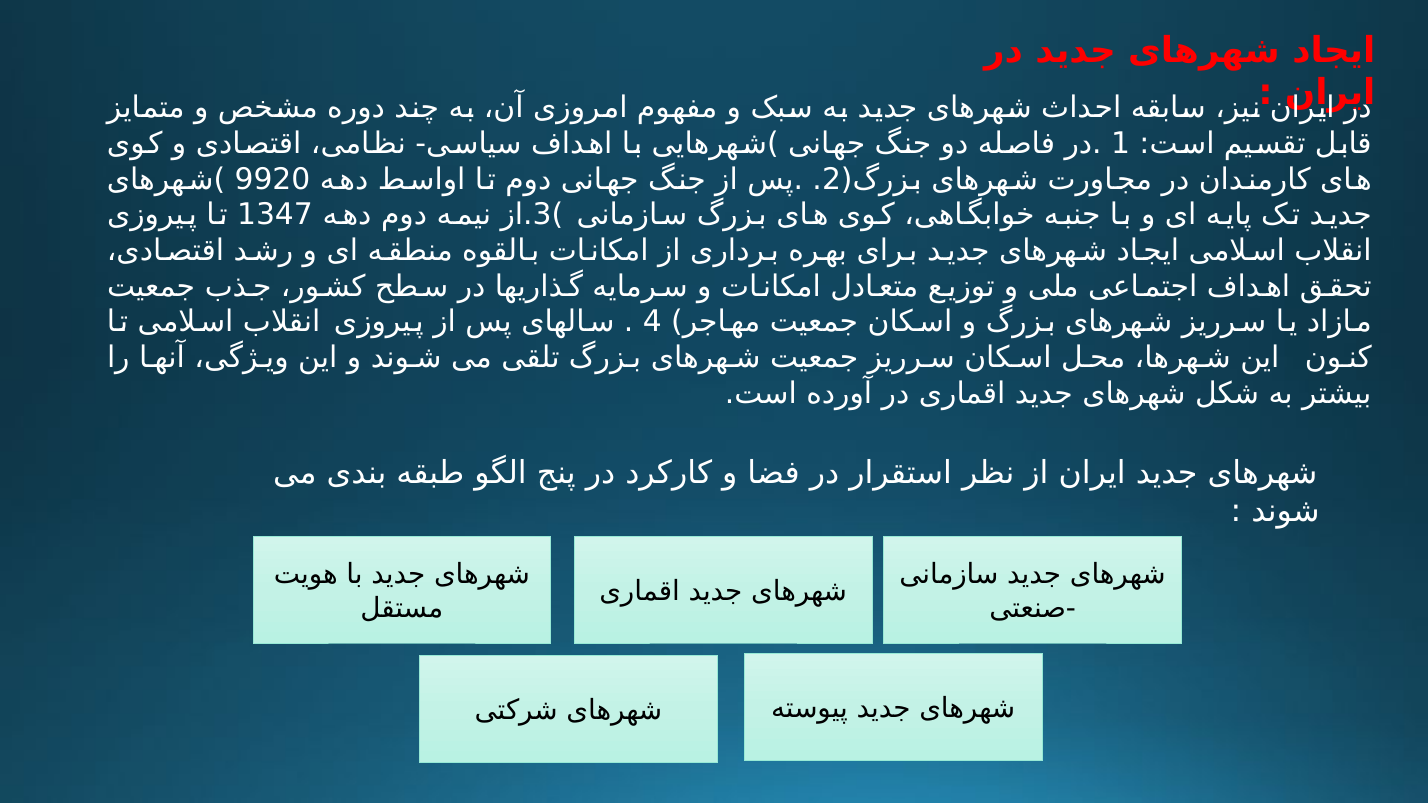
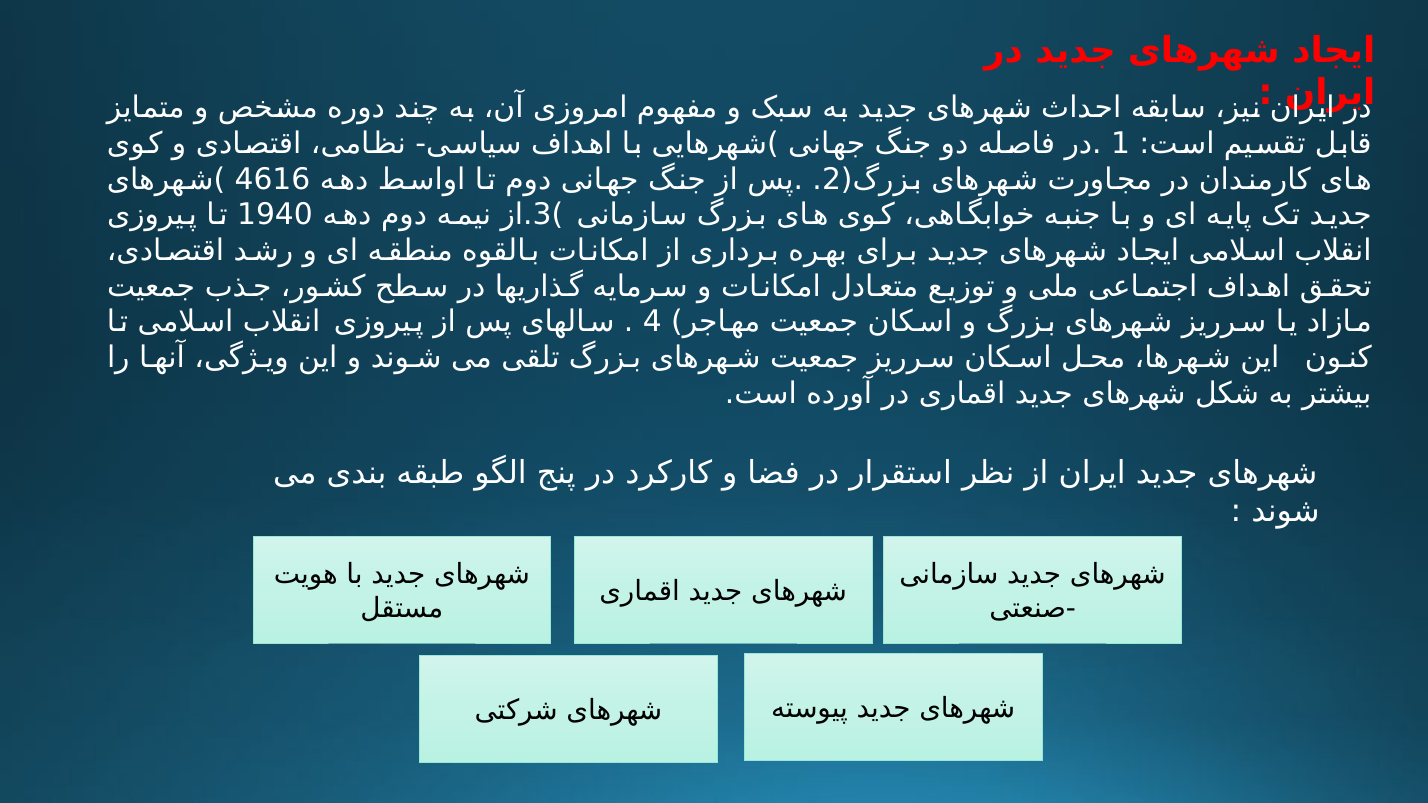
9920: 9920 -> 4616
1347: 1347 -> 1940
